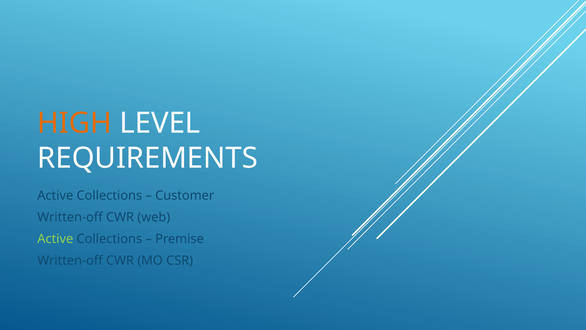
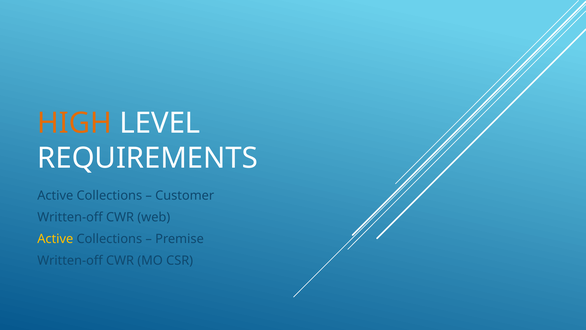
Active at (55, 239) colour: light green -> yellow
